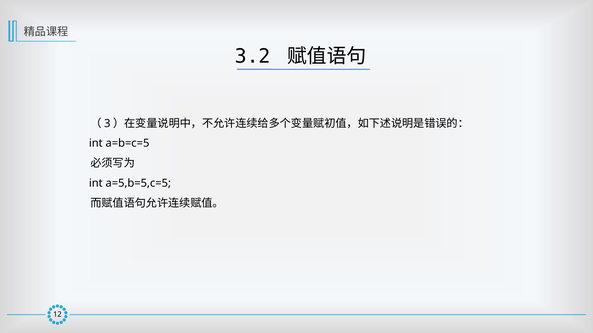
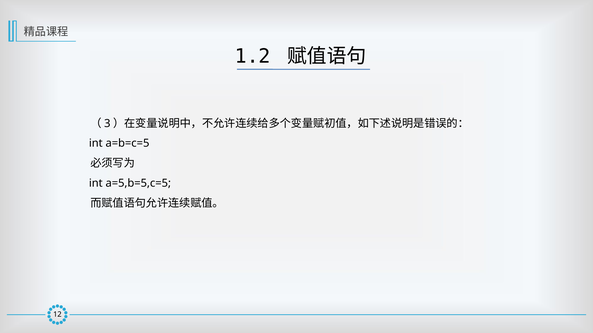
3.2: 3.2 -> 1.2
